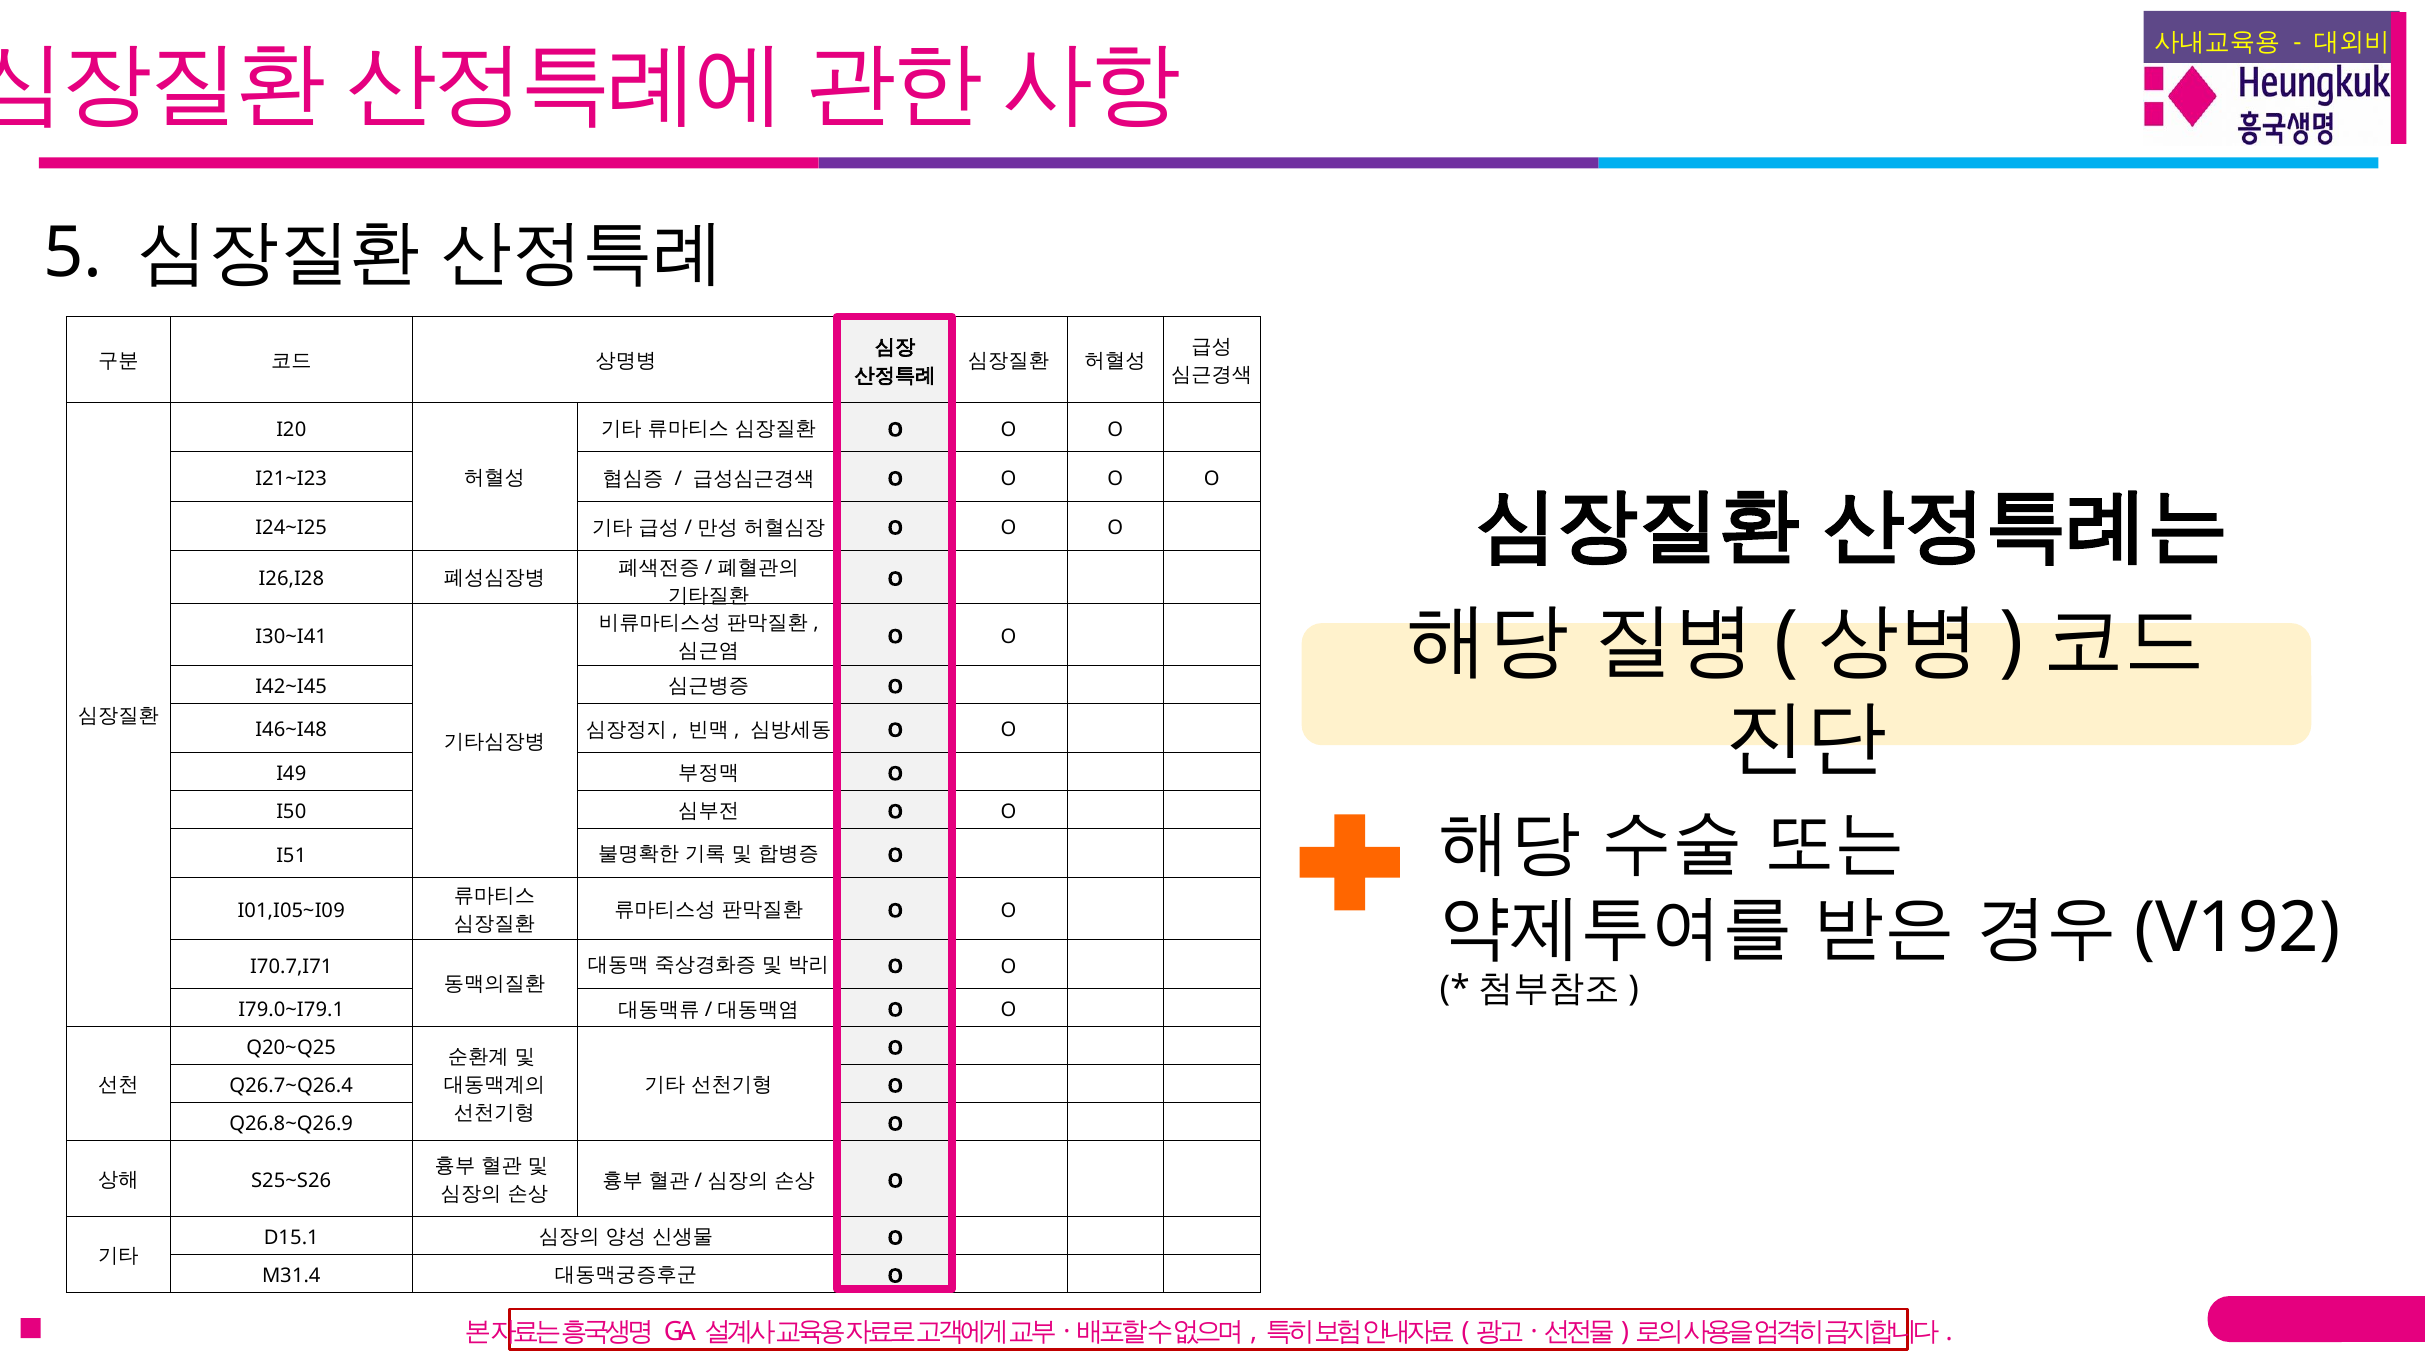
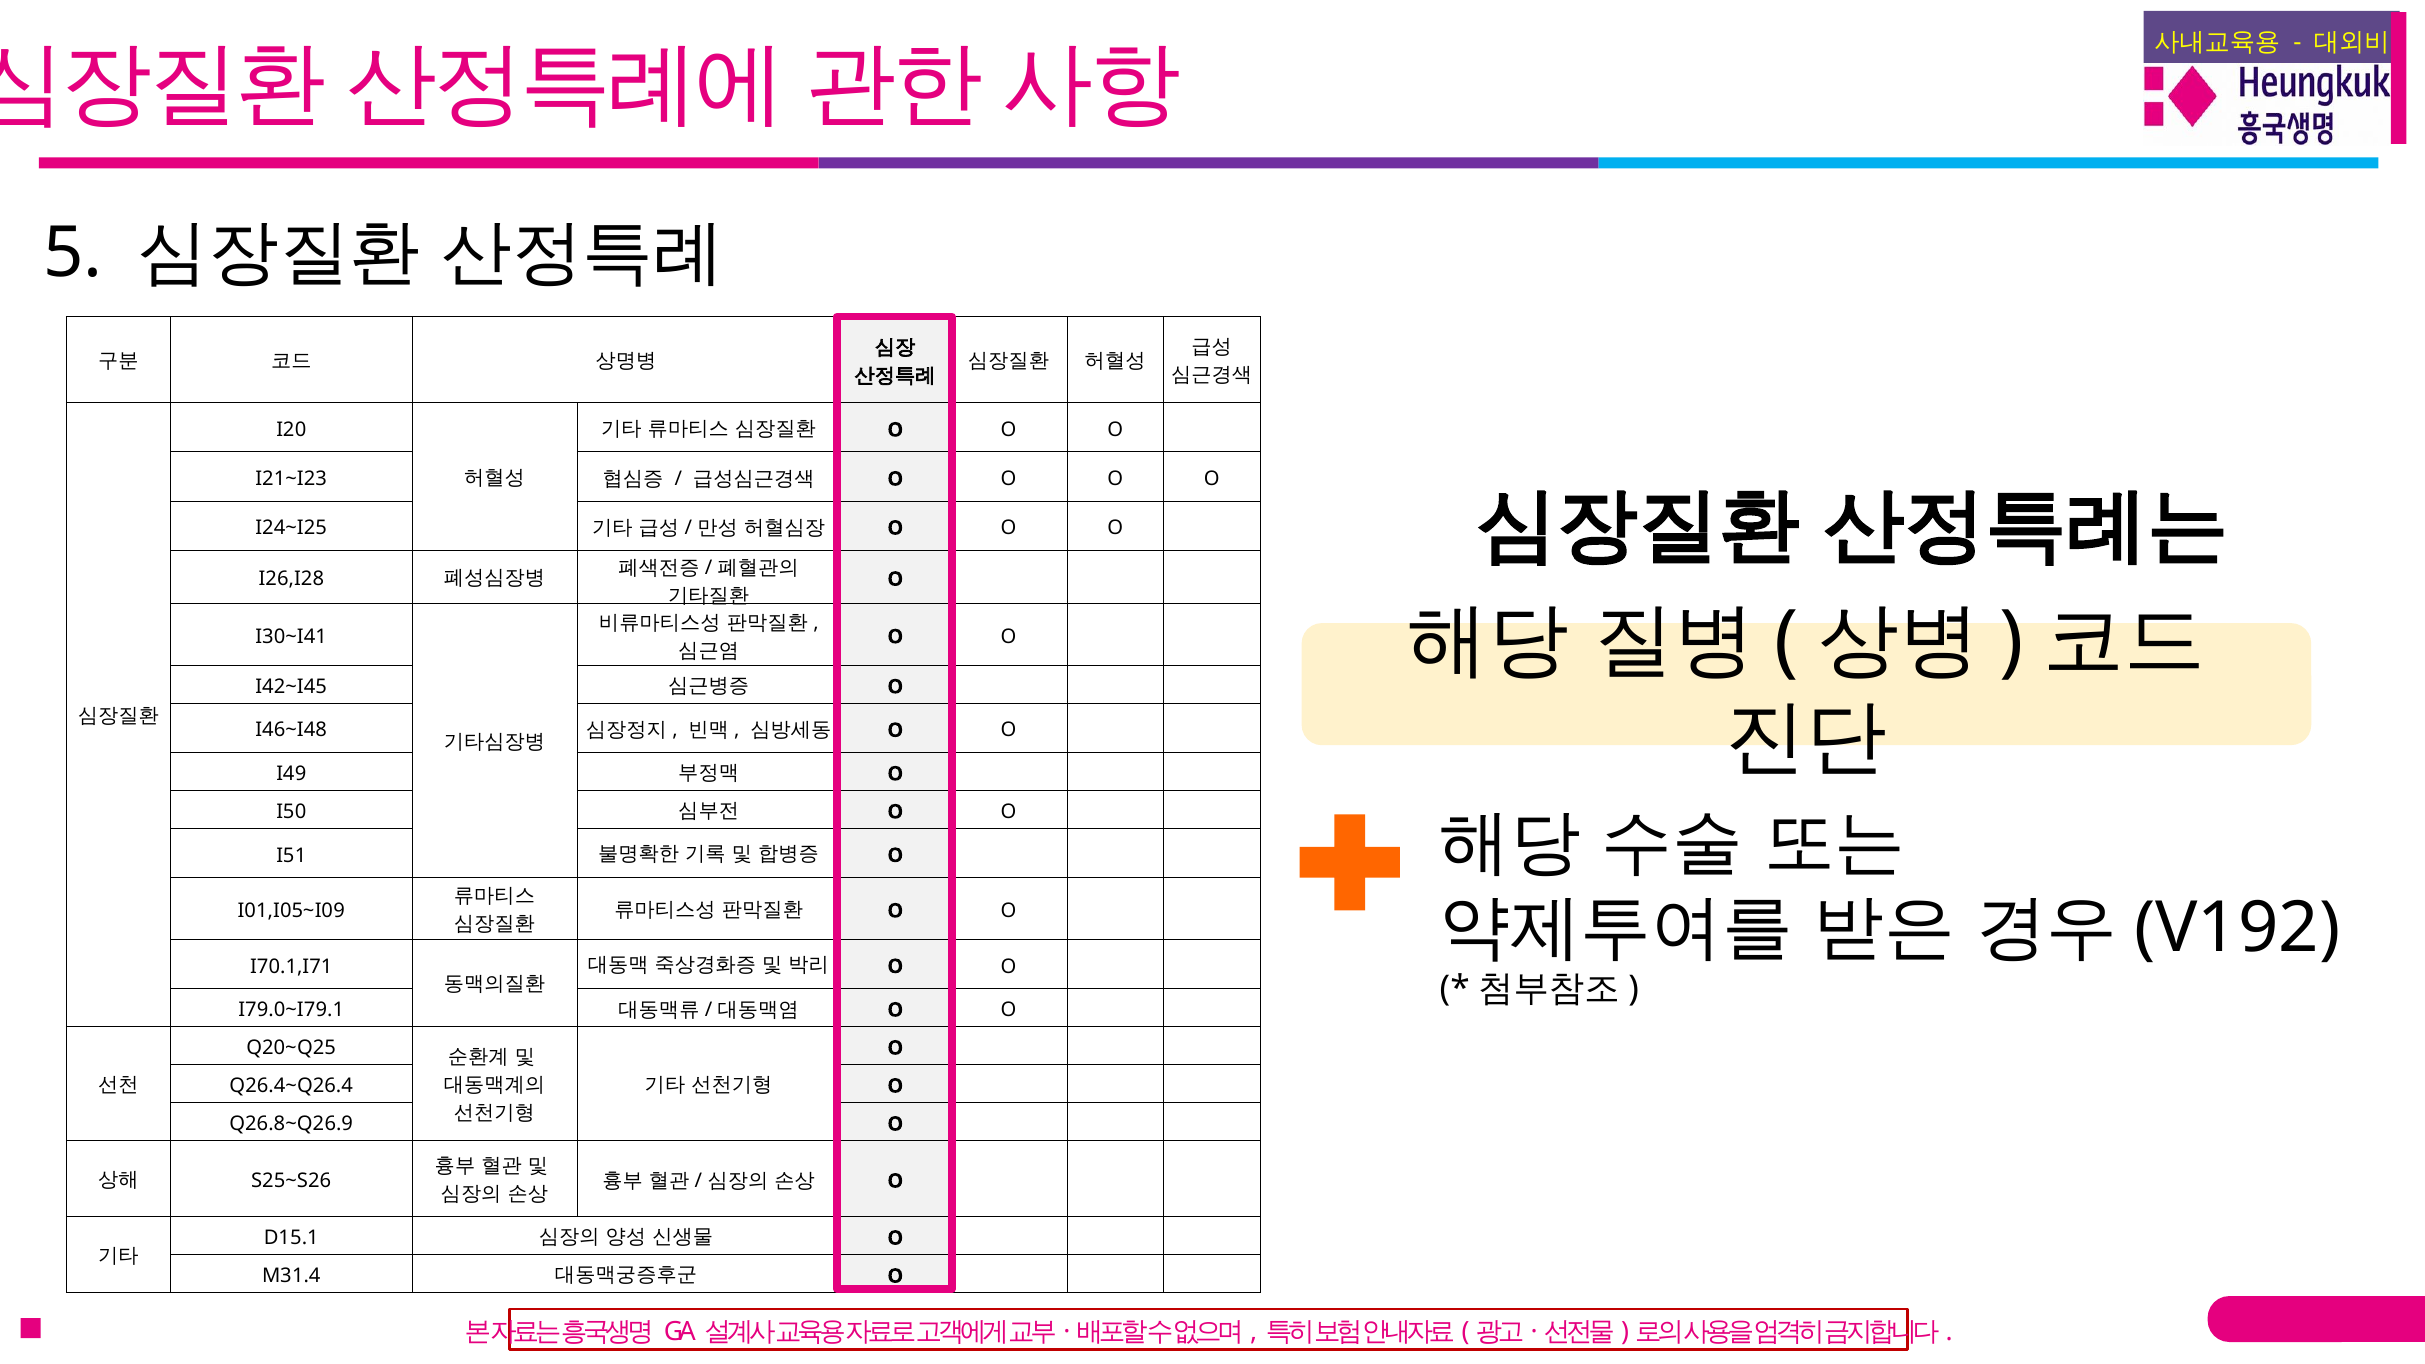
I70.7,I71: I70.7,I71 -> I70.1,I71
Q26.7~Q26.4: Q26.7~Q26.4 -> Q26.4~Q26.4
